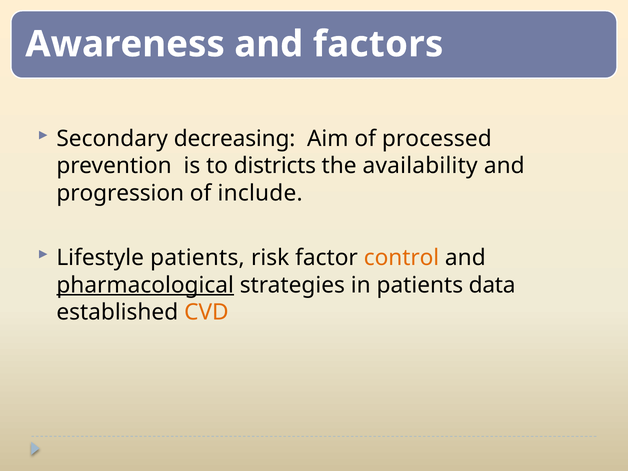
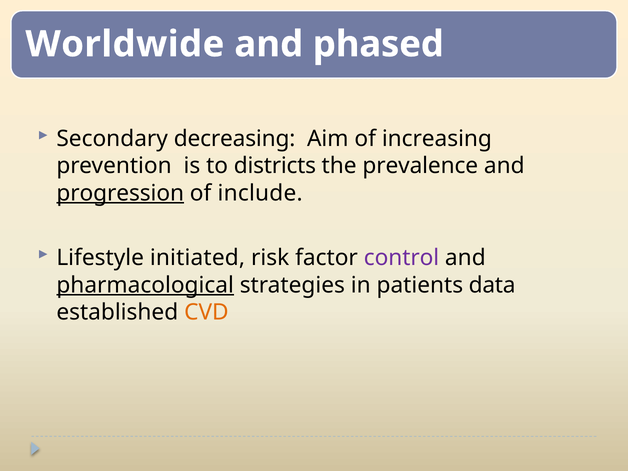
Awareness: Awareness -> Worldwide
factors: factors -> phased
processed: processed -> increasing
availability: availability -> prevalence
progression underline: none -> present
Lifestyle patients: patients -> initiated
control colour: orange -> purple
